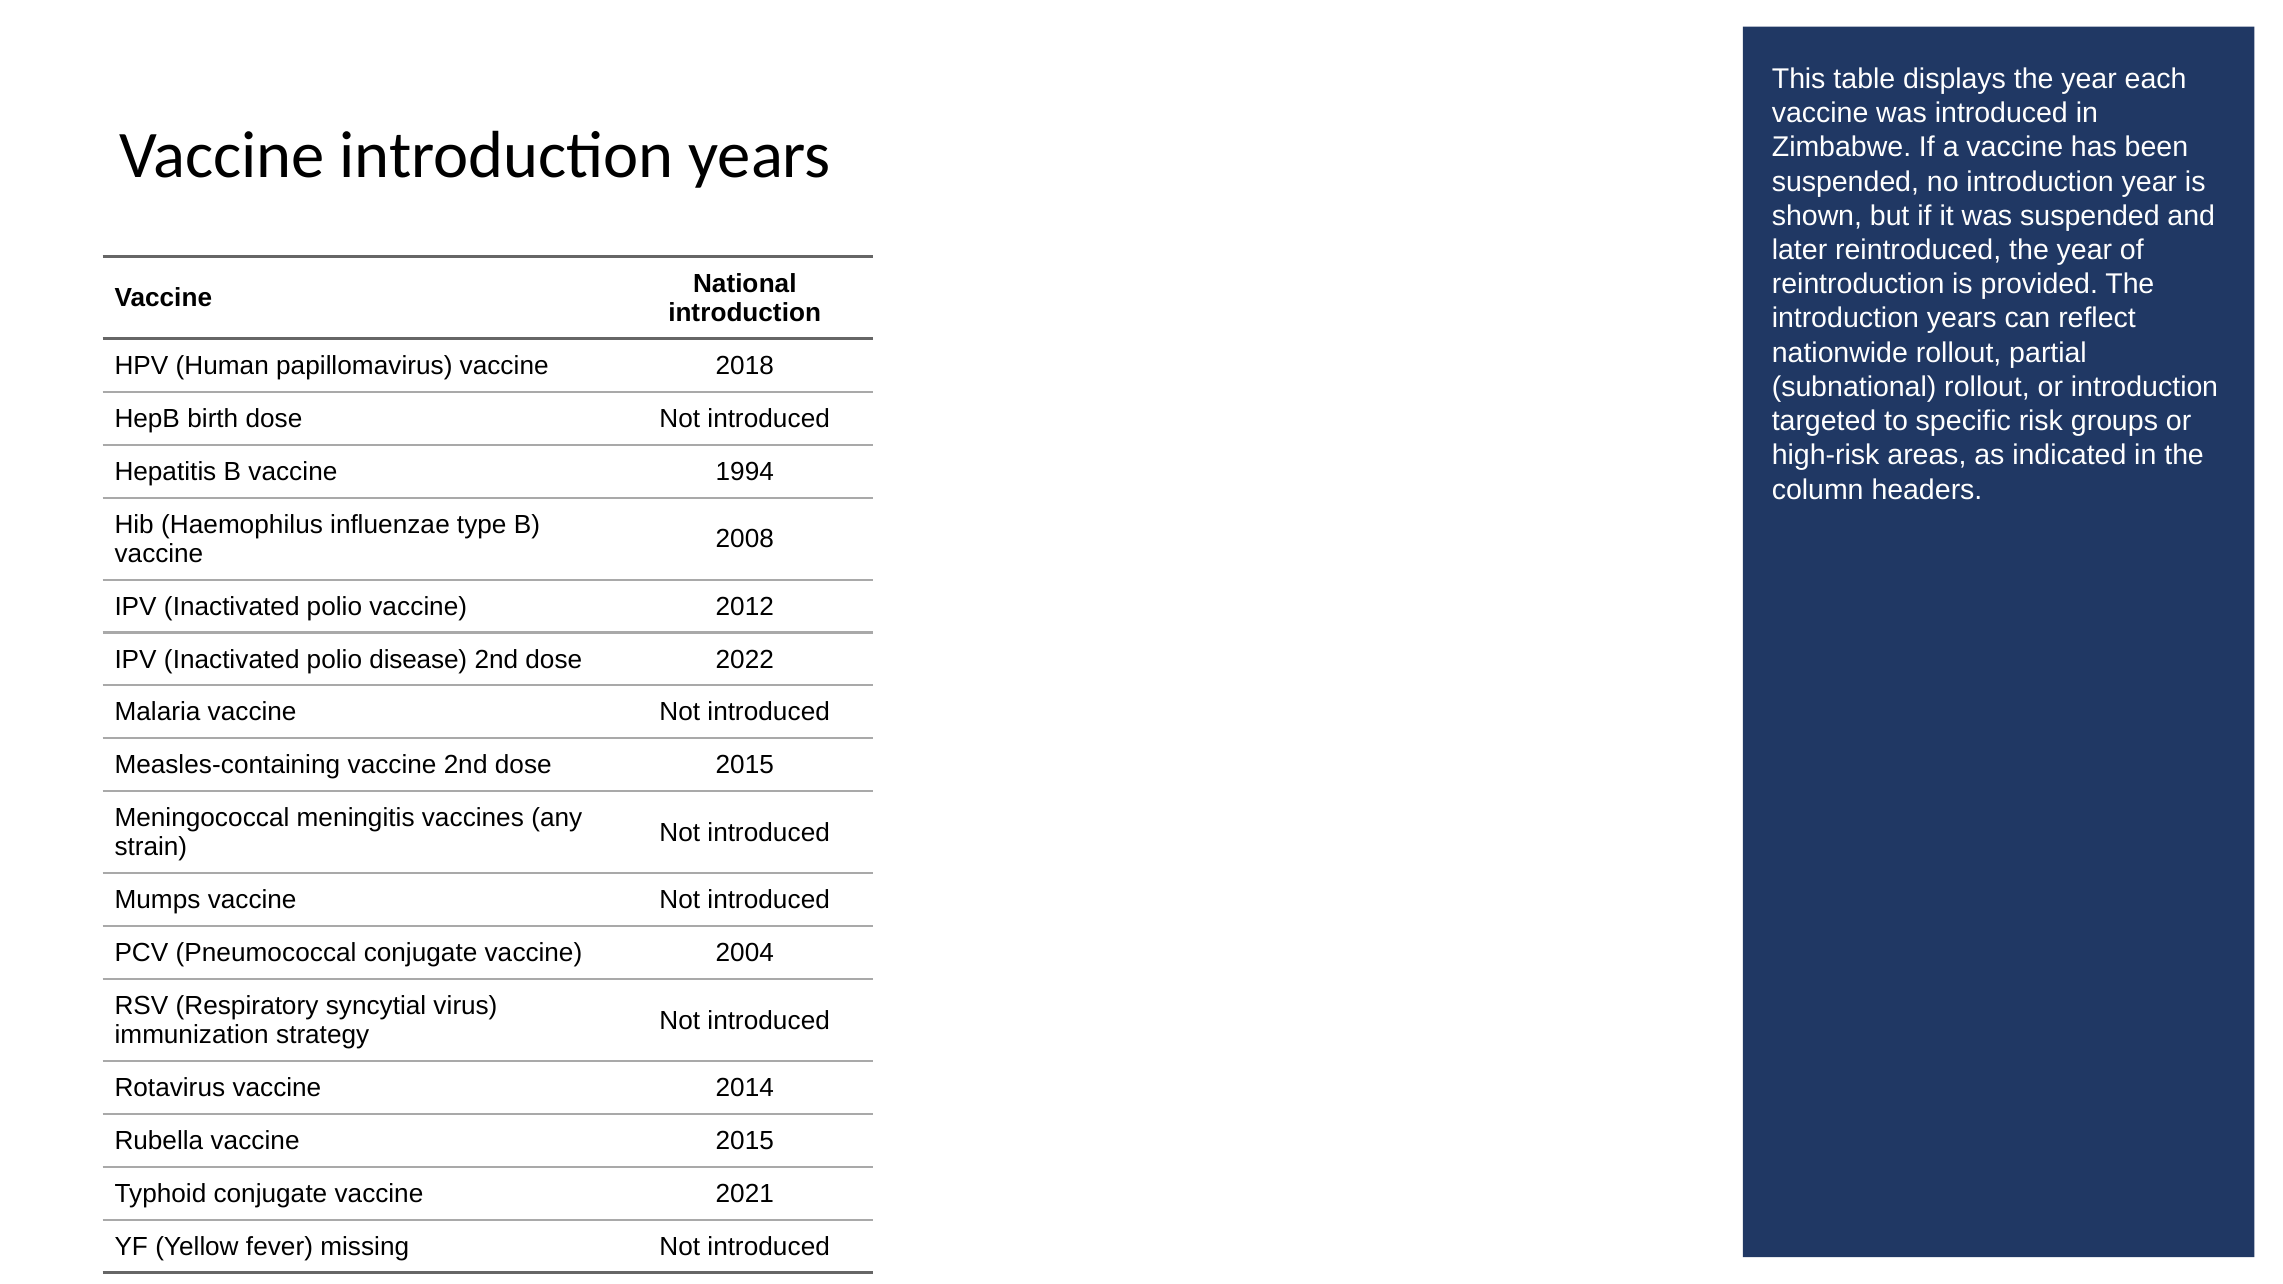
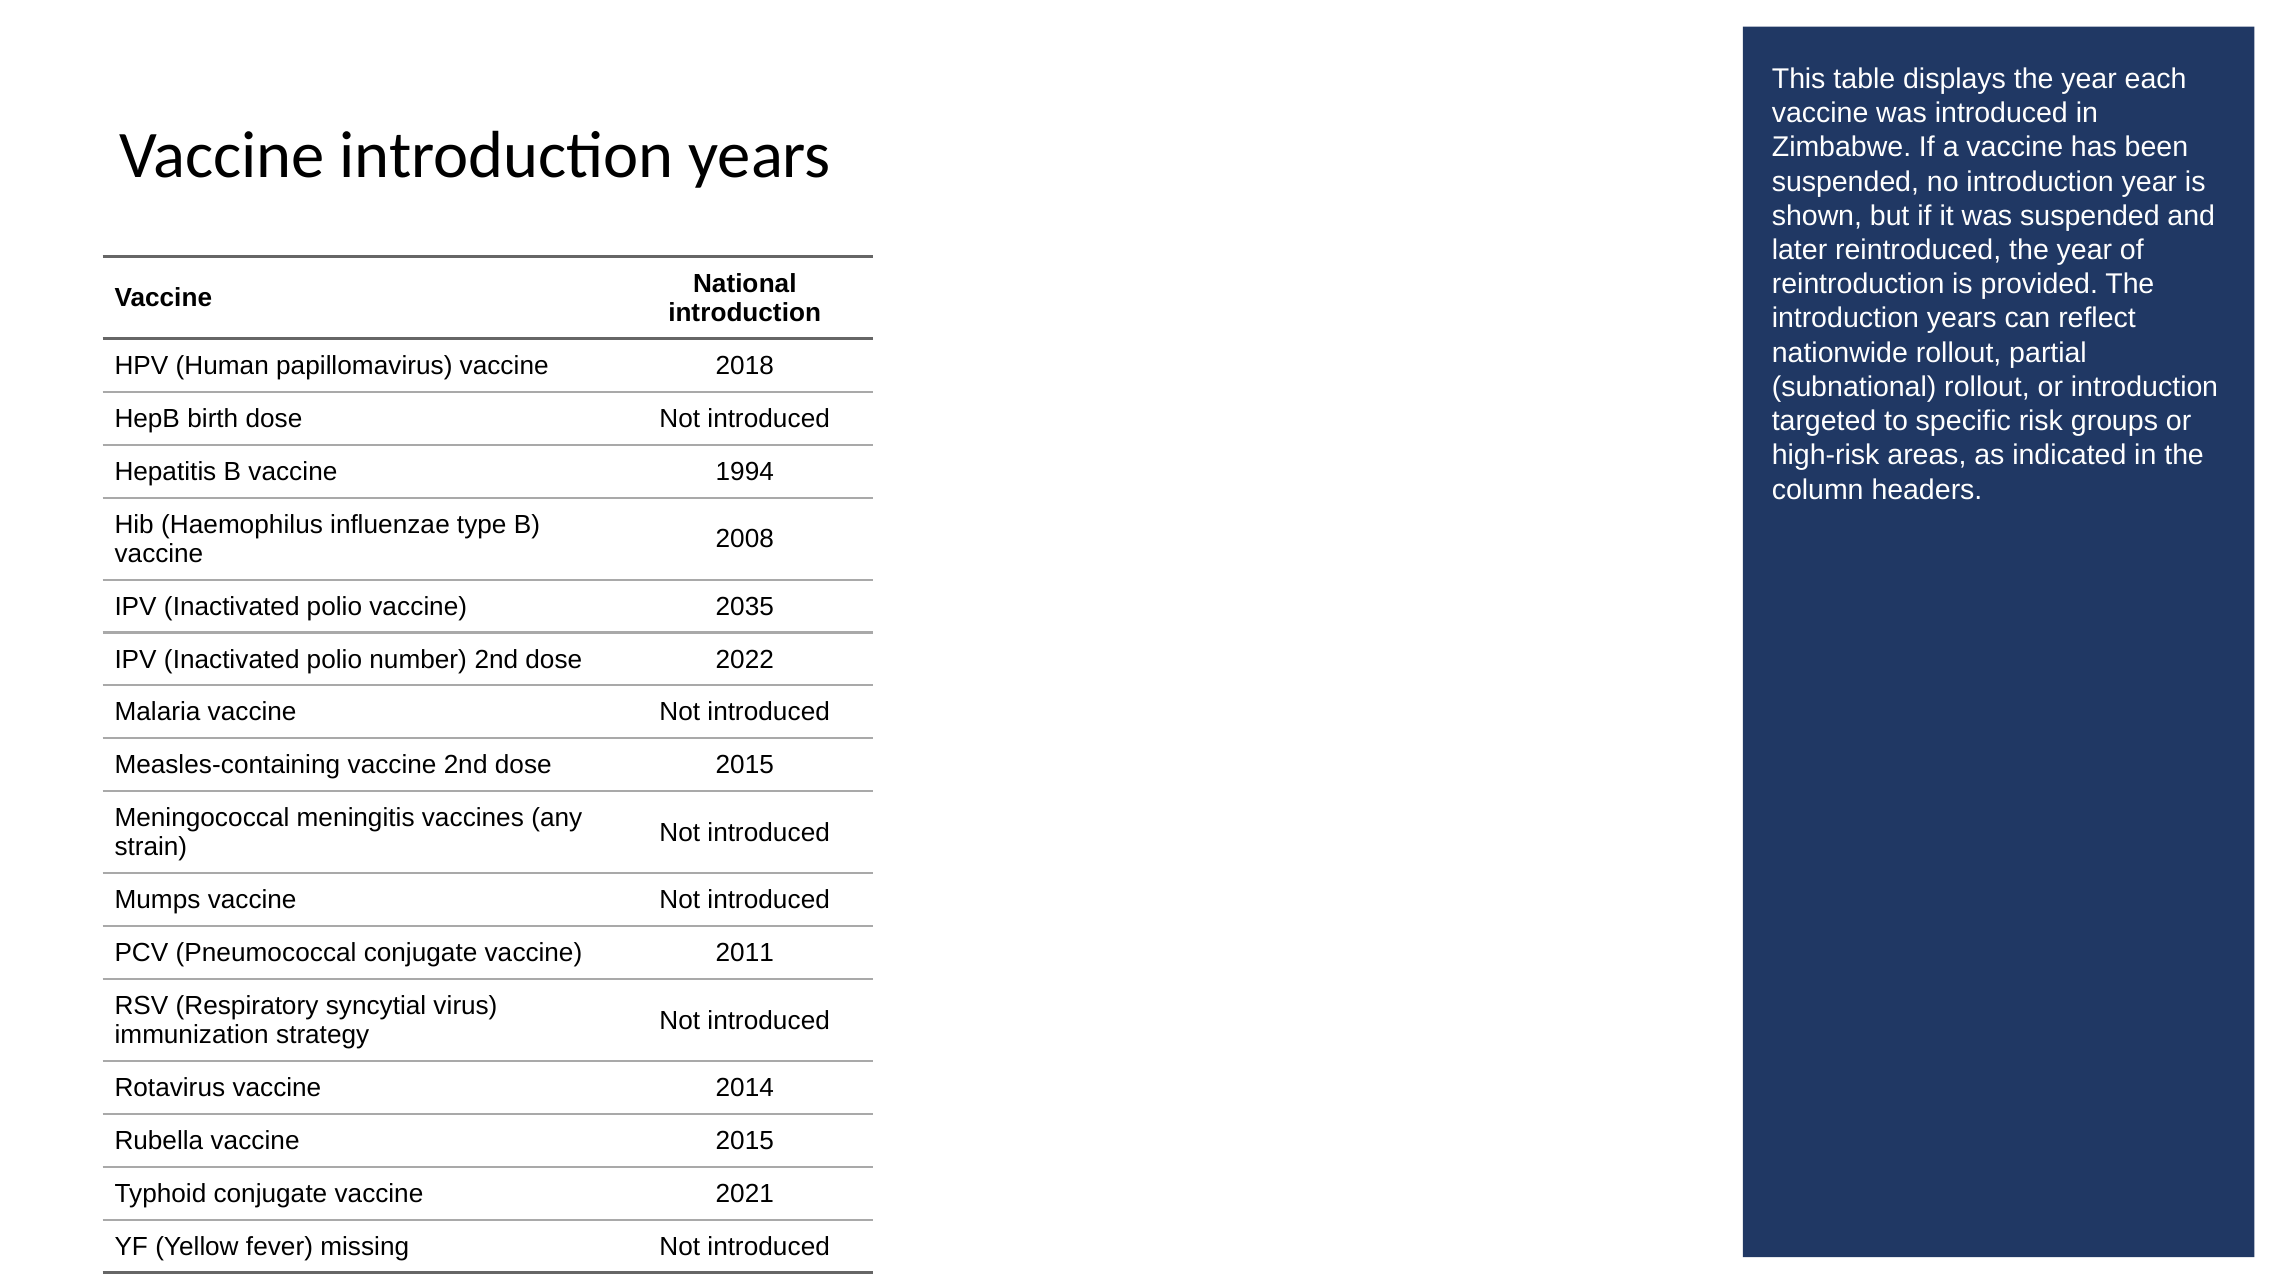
2012: 2012 -> 2035
disease: disease -> number
2004: 2004 -> 2011
